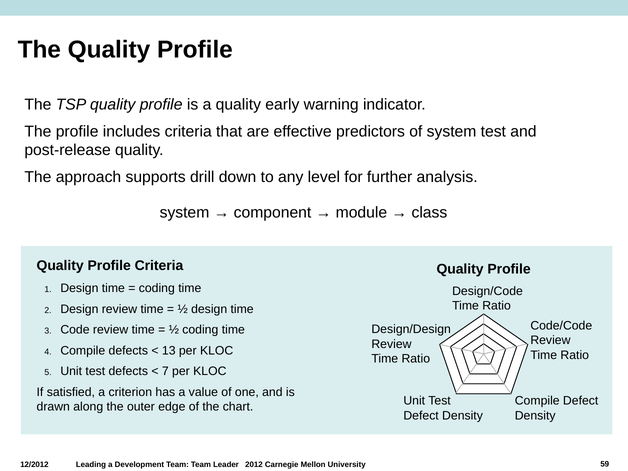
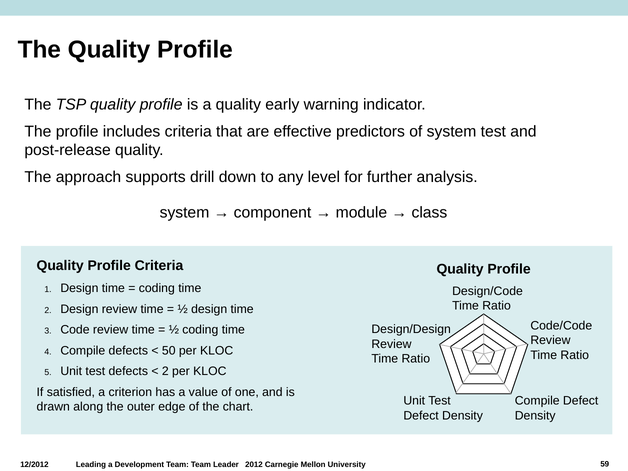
13: 13 -> 50
7 at (165, 371): 7 -> 2
